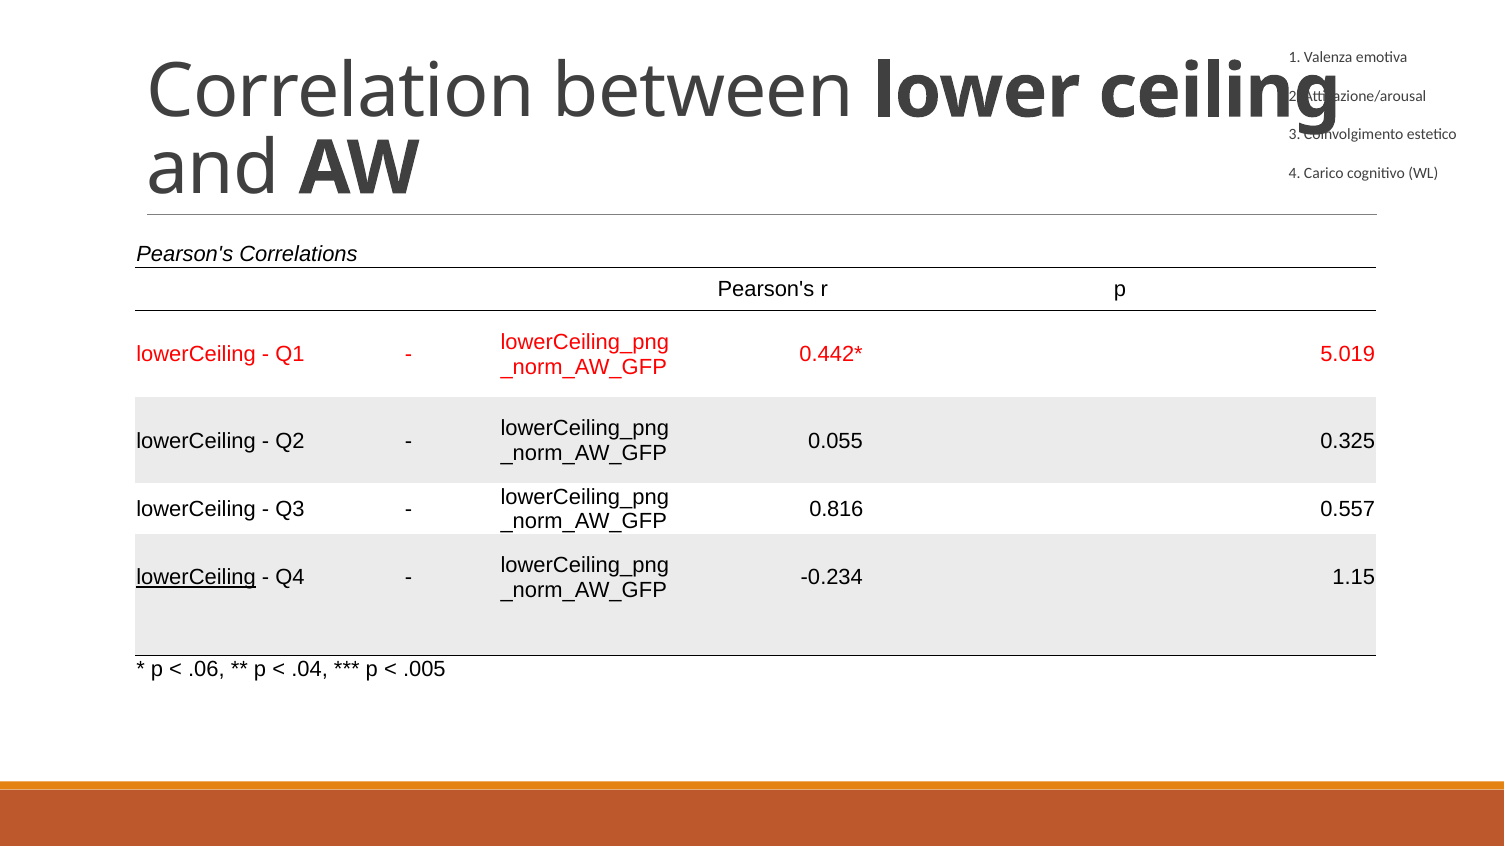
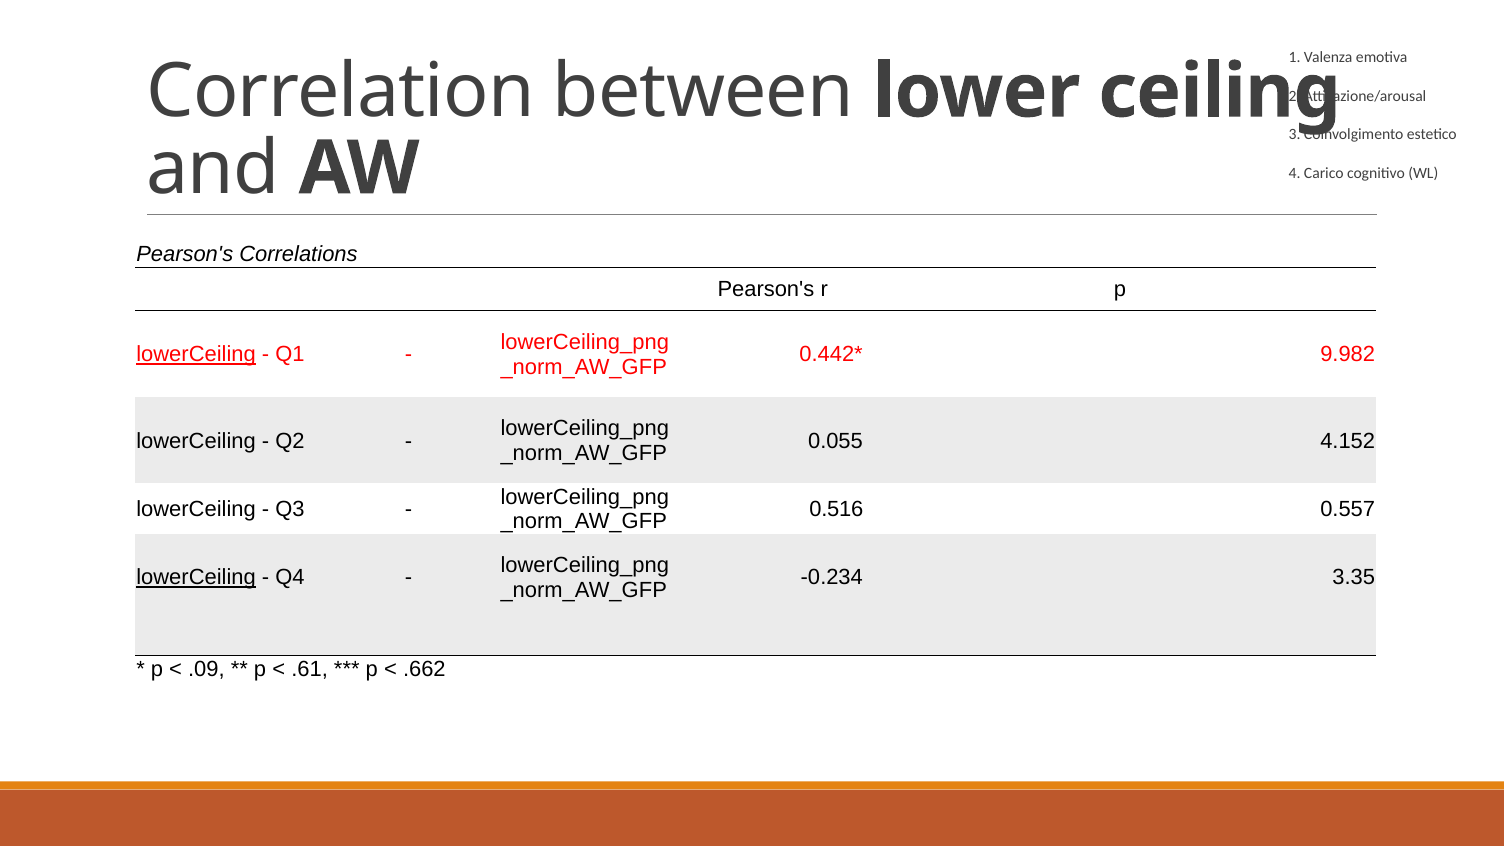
lowerCeiling at (196, 354) underline: none -> present
5.019: 5.019 -> 9.982
0.325: 0.325 -> 4.152
0.816: 0.816 -> 0.516
1.15: 1.15 -> 3.35
.06: .06 -> .09
.04: .04 -> .61
.005: .005 -> .662
